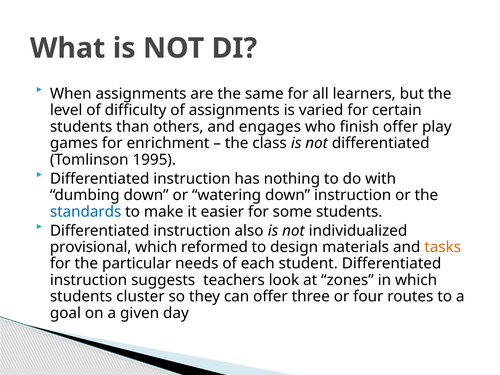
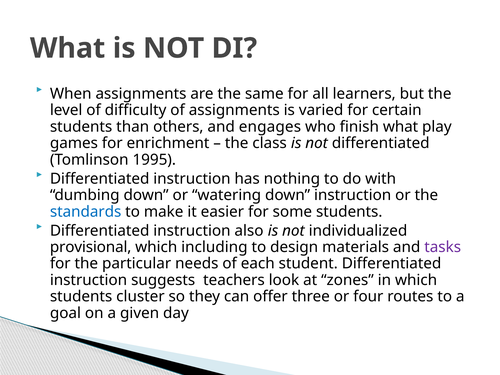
finish offer: offer -> what
reformed: reformed -> including
tasks colour: orange -> purple
